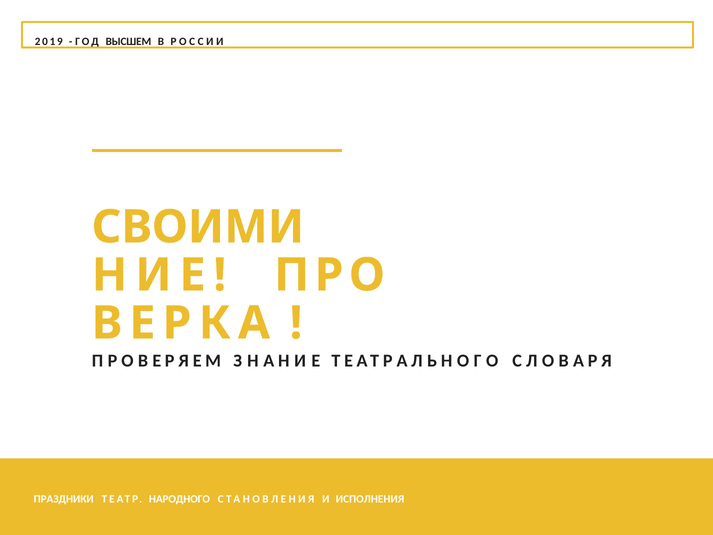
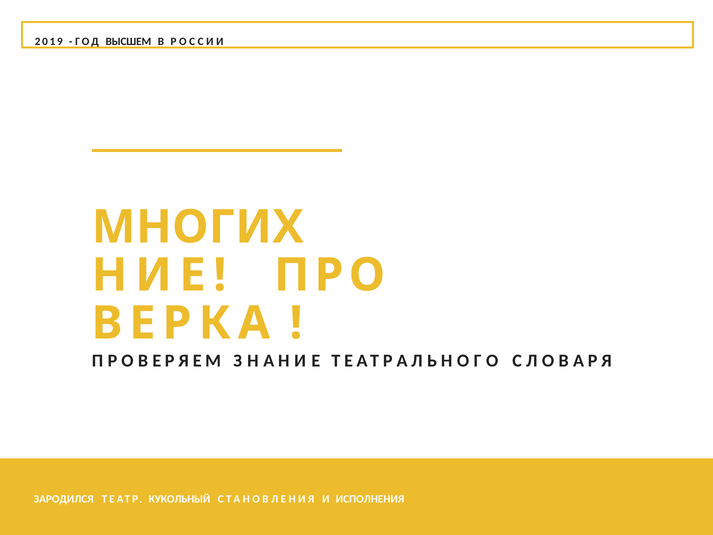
СВОИМИ: СВОИМИ -> МНОГИХ
ПРАЗДНИКИ: ПРАЗДНИКИ -> ЗАРОДИЛСЯ
НАРОДНОГО: НАРОДНОГО -> КУКОЛЬНЫЙ
